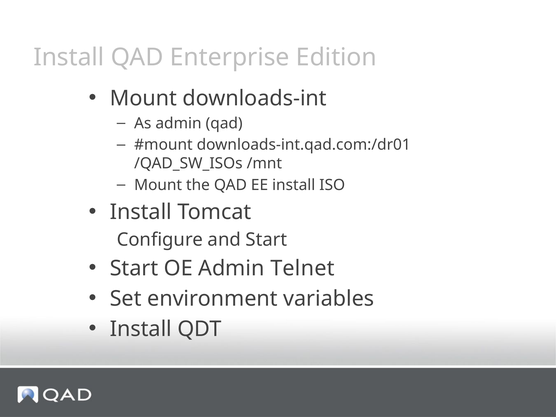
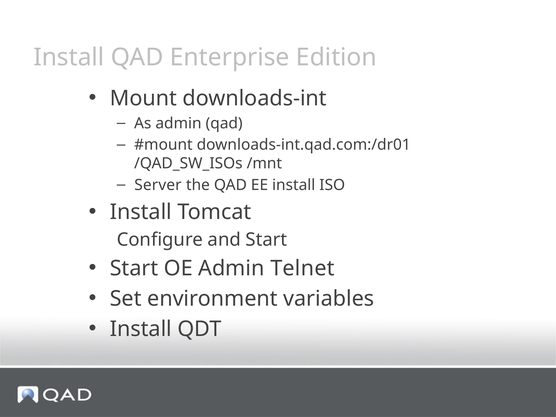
Mount at (158, 185): Mount -> Server
